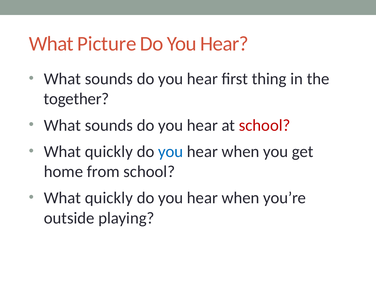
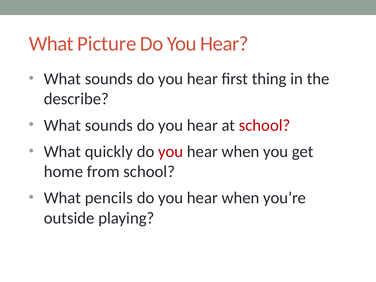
together: together -> describe
you at (171, 152) colour: blue -> red
quickly at (109, 198): quickly -> pencils
